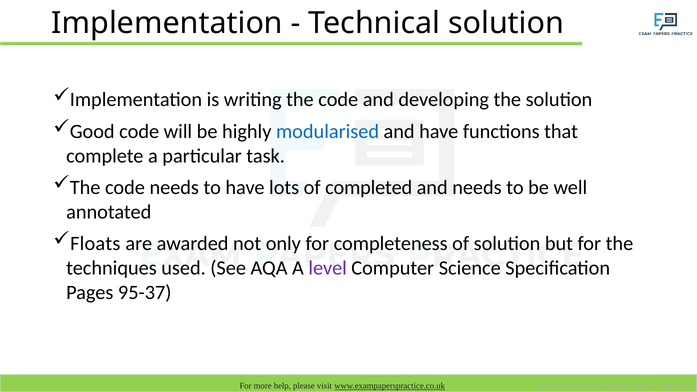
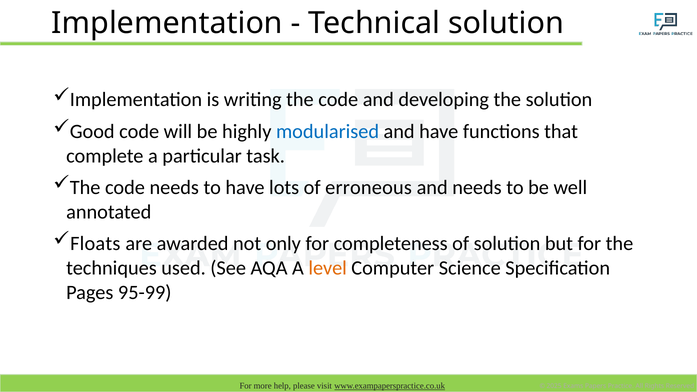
completed: completed -> erroneous
level colour: purple -> orange
95-37: 95-37 -> 95-99
